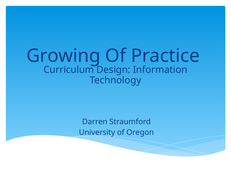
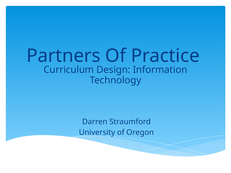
Growing: Growing -> Partners
